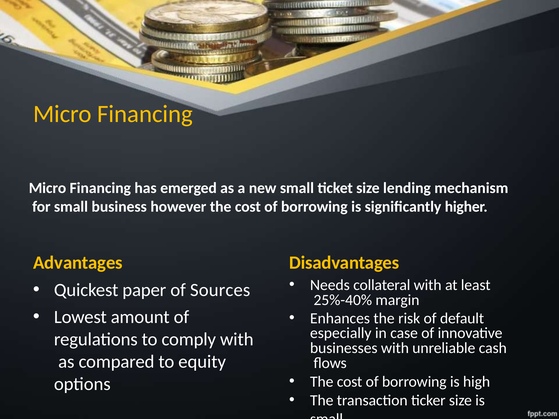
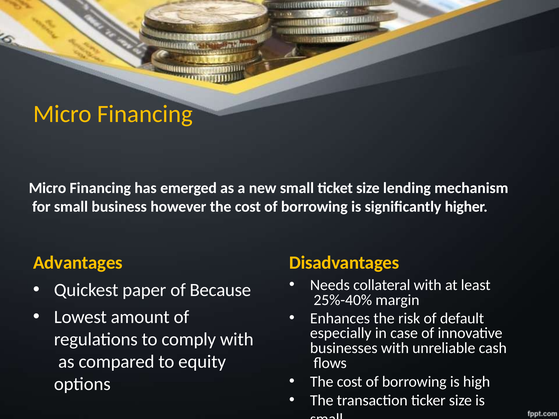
Sources: Sources -> Because
